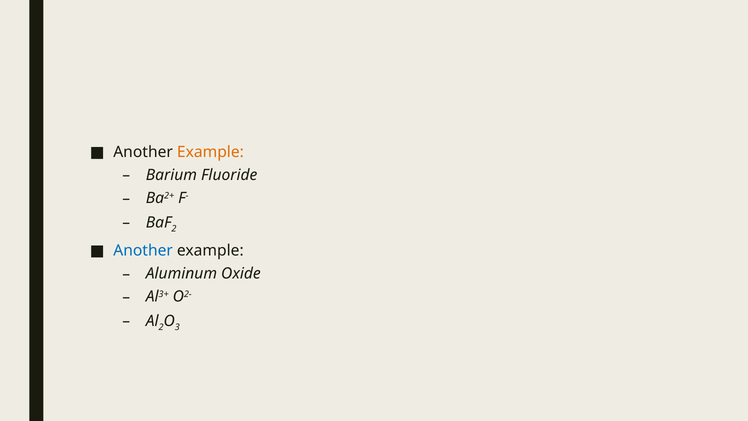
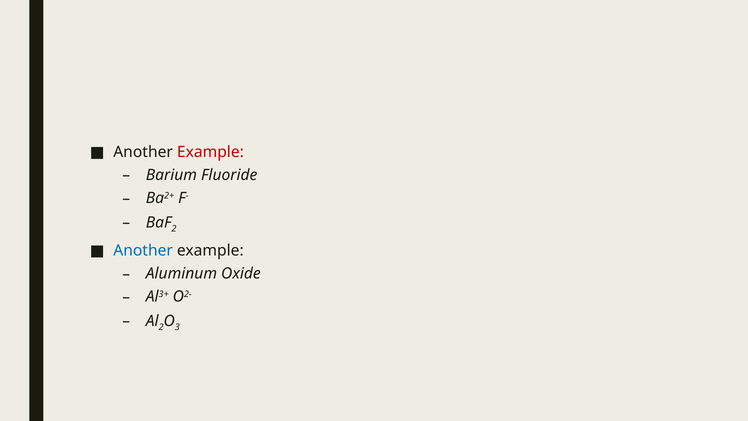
Example at (210, 152) colour: orange -> red
